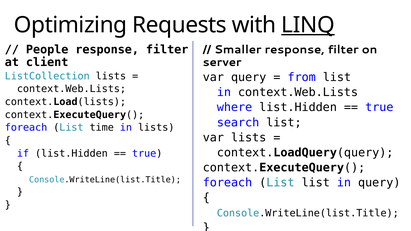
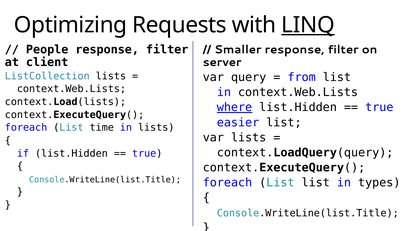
where underline: none -> present
search: search -> easier
in query: query -> types
